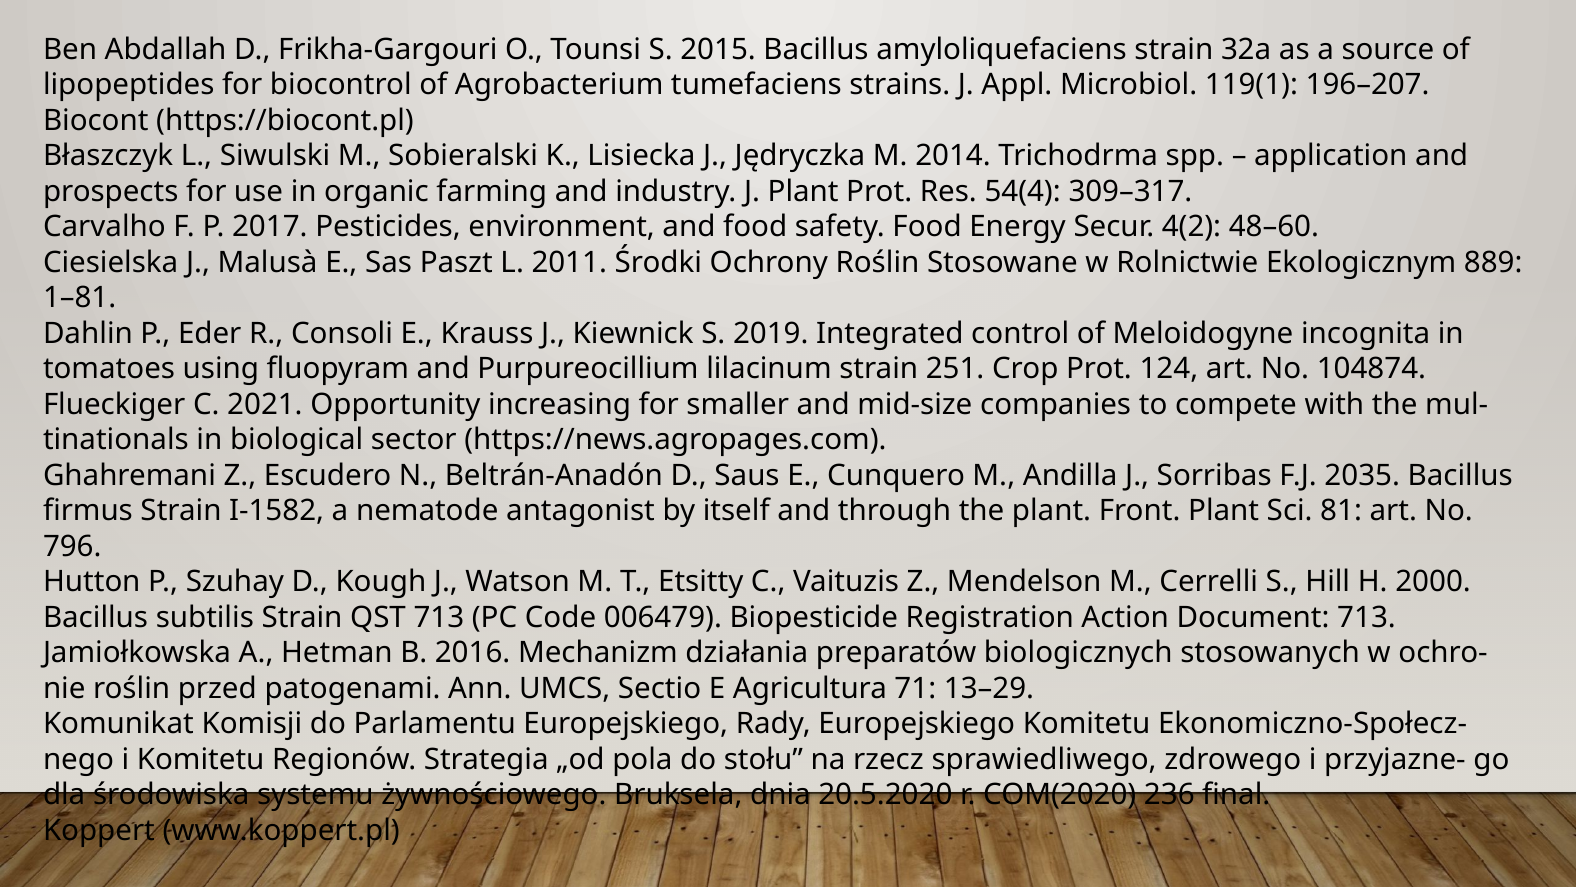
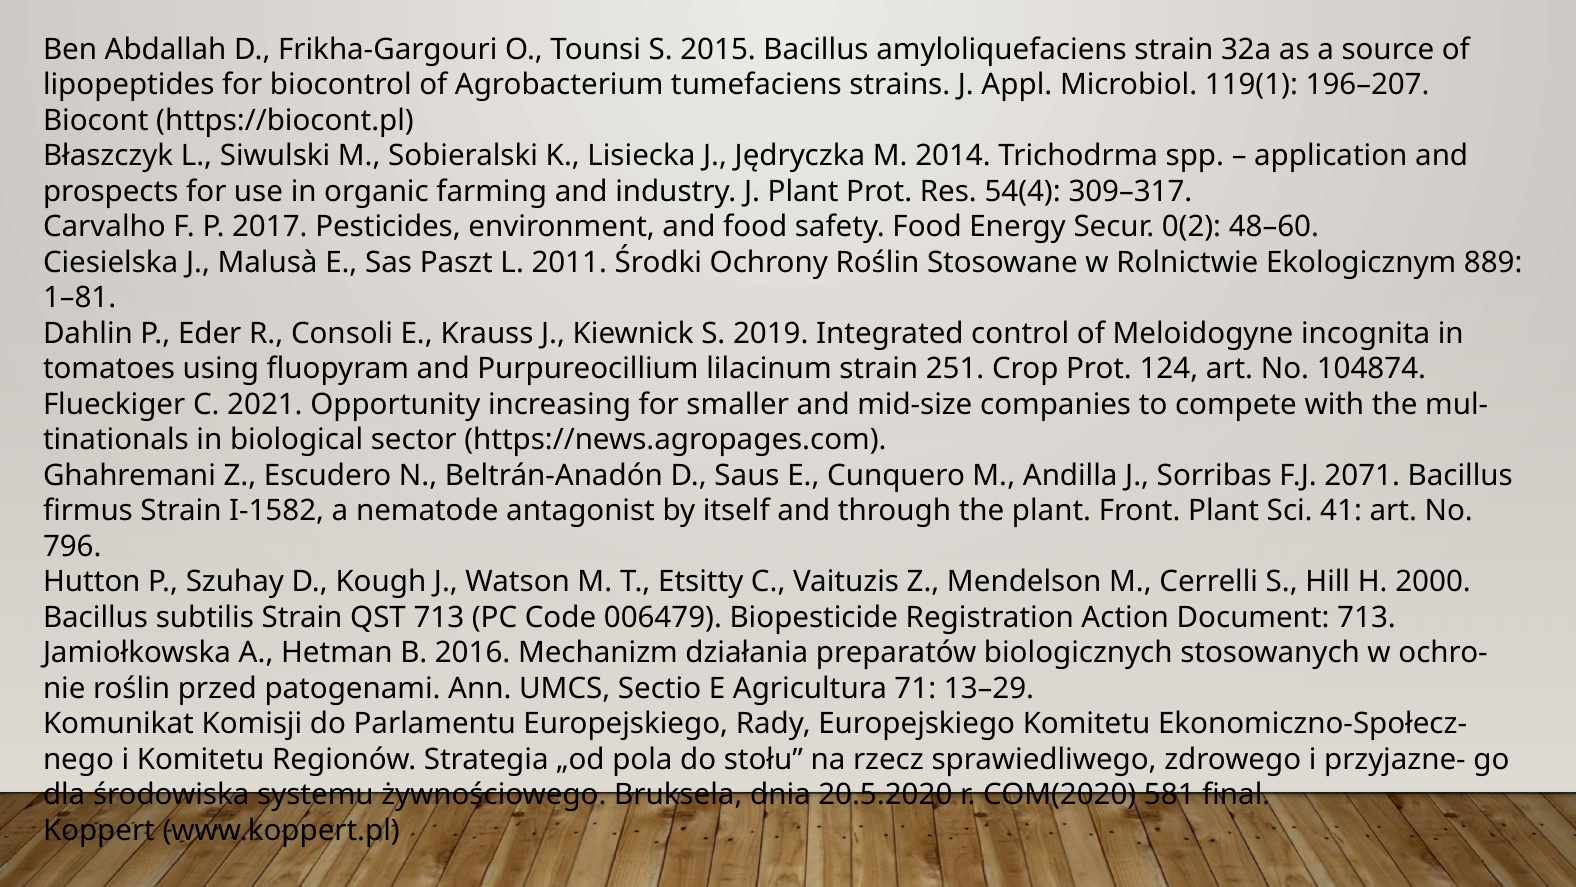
4(2: 4(2 -> 0(2
2035: 2035 -> 2071
81: 81 -> 41
236: 236 -> 581
